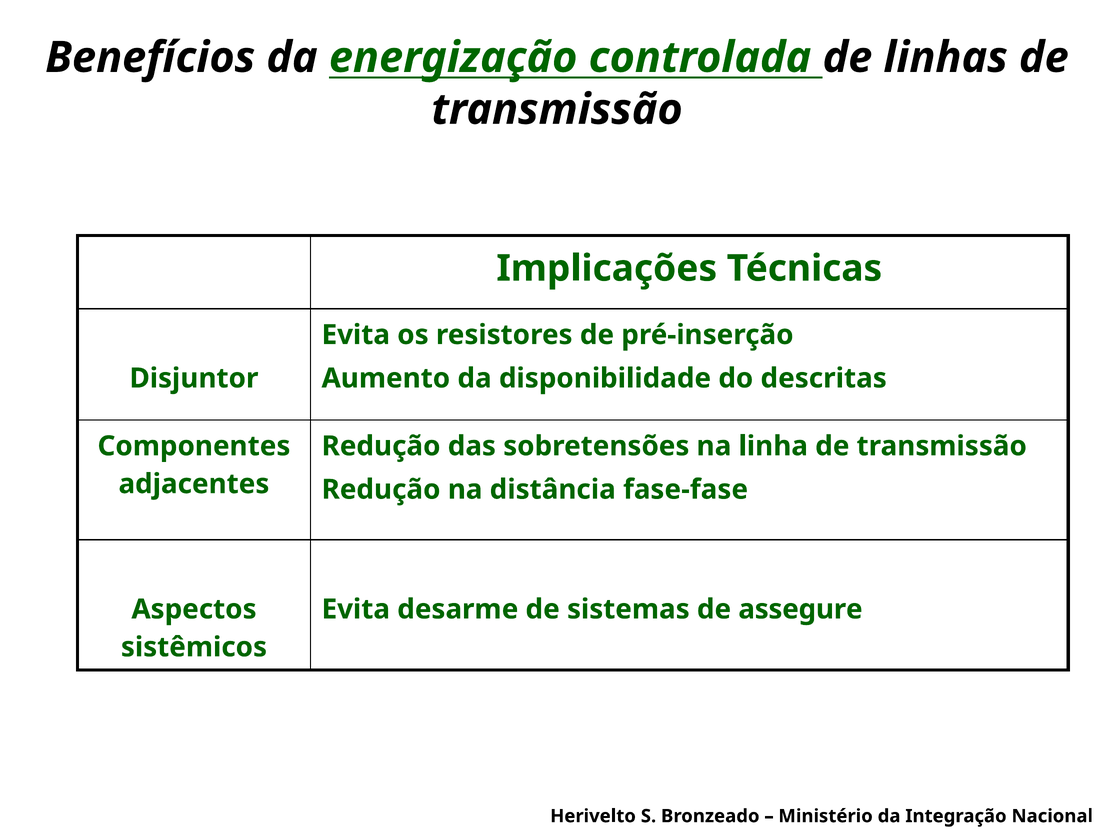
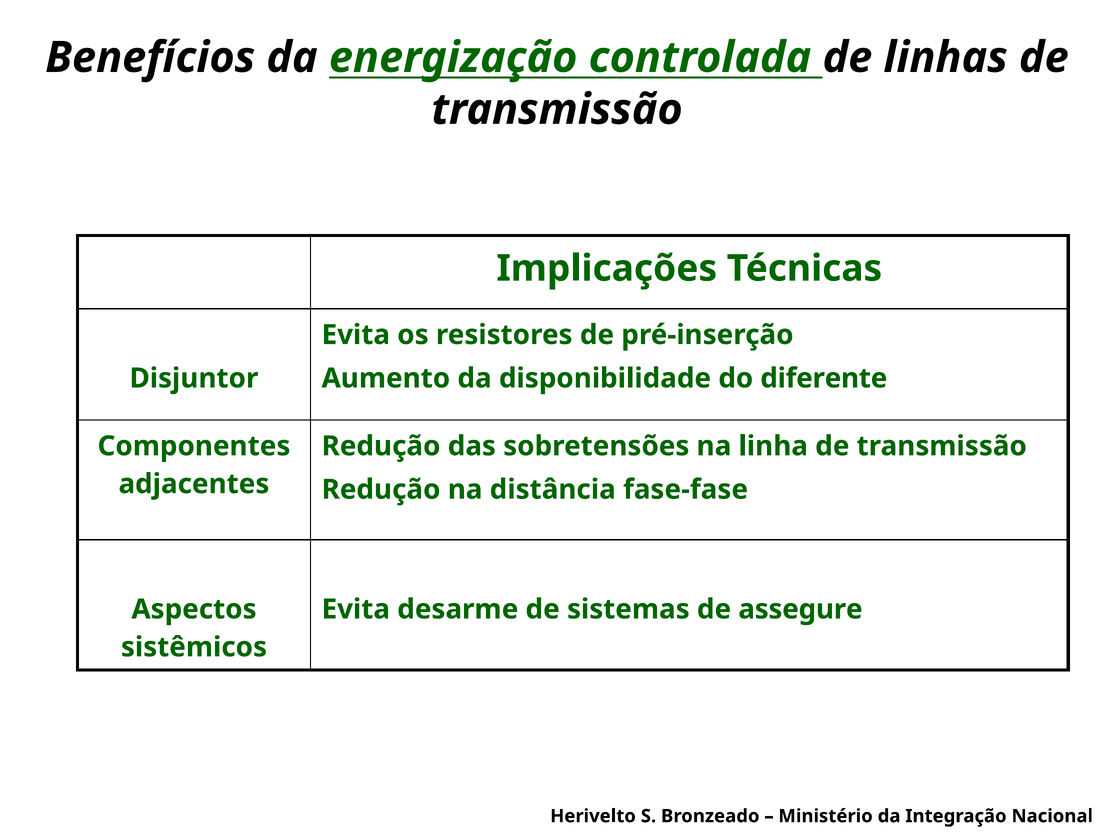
descritas: descritas -> diferente
